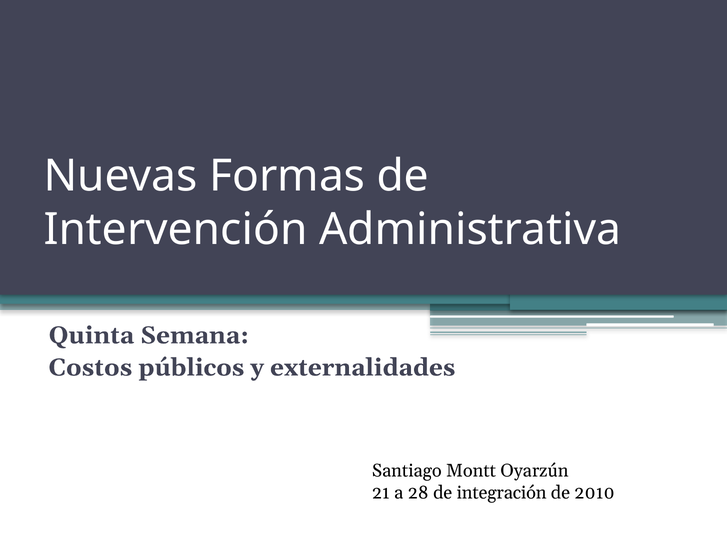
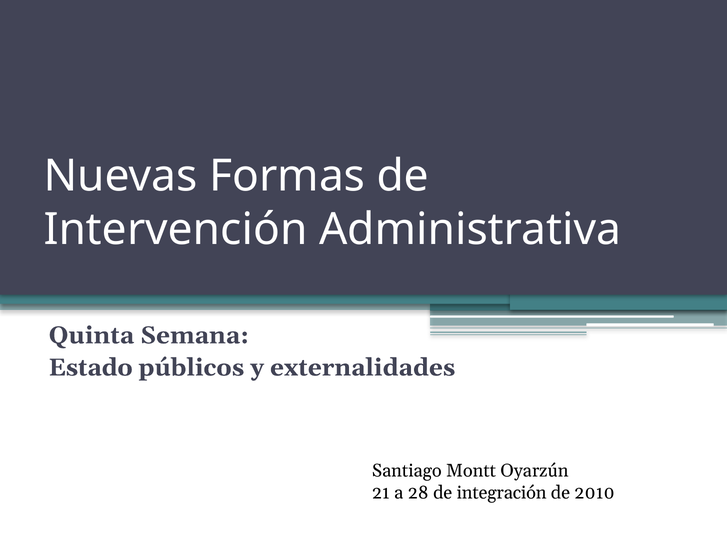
Costos: Costos -> Estado
